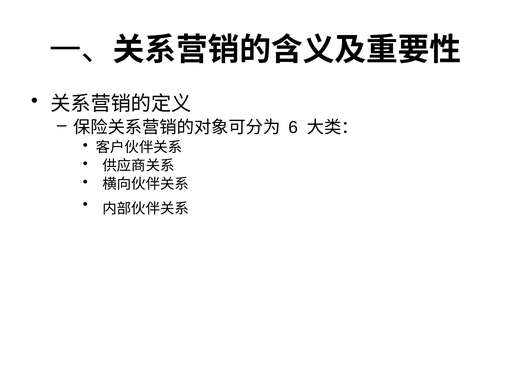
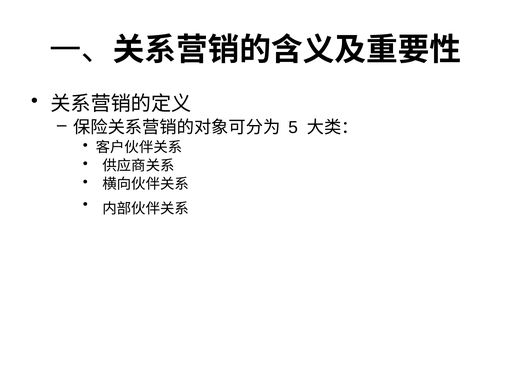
6: 6 -> 5
